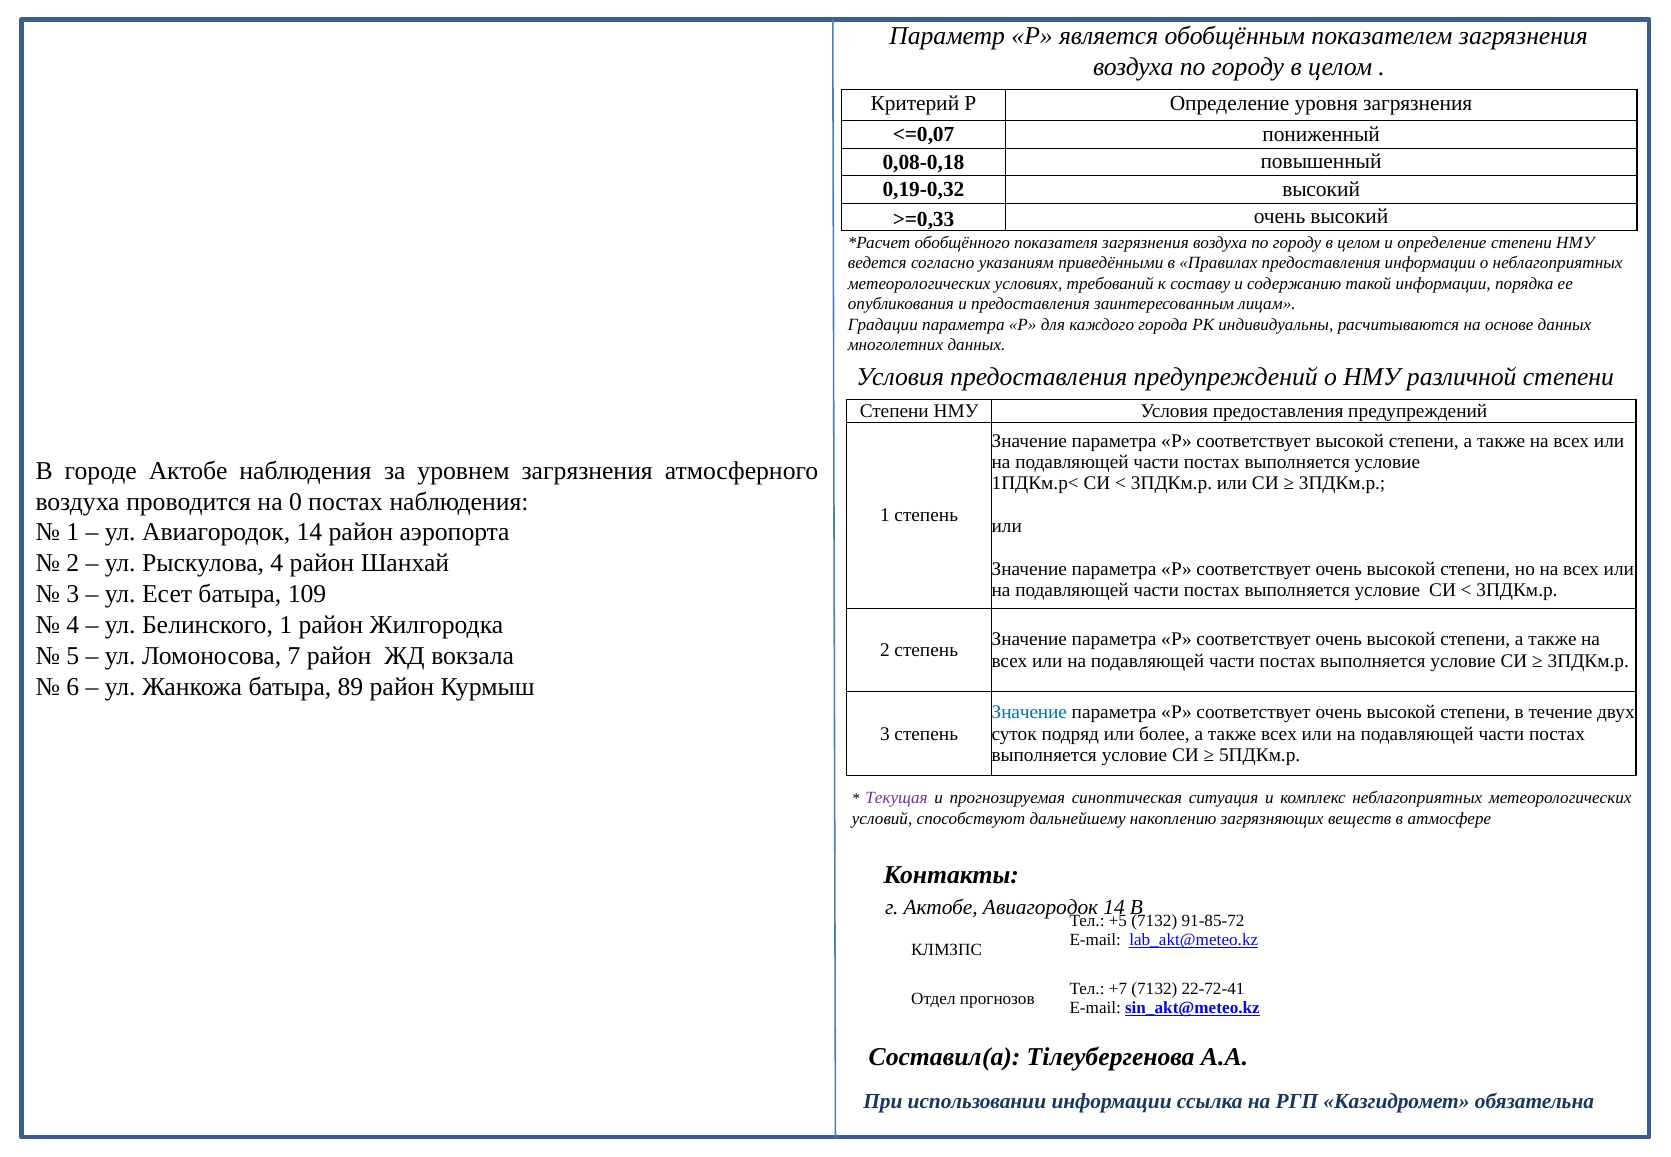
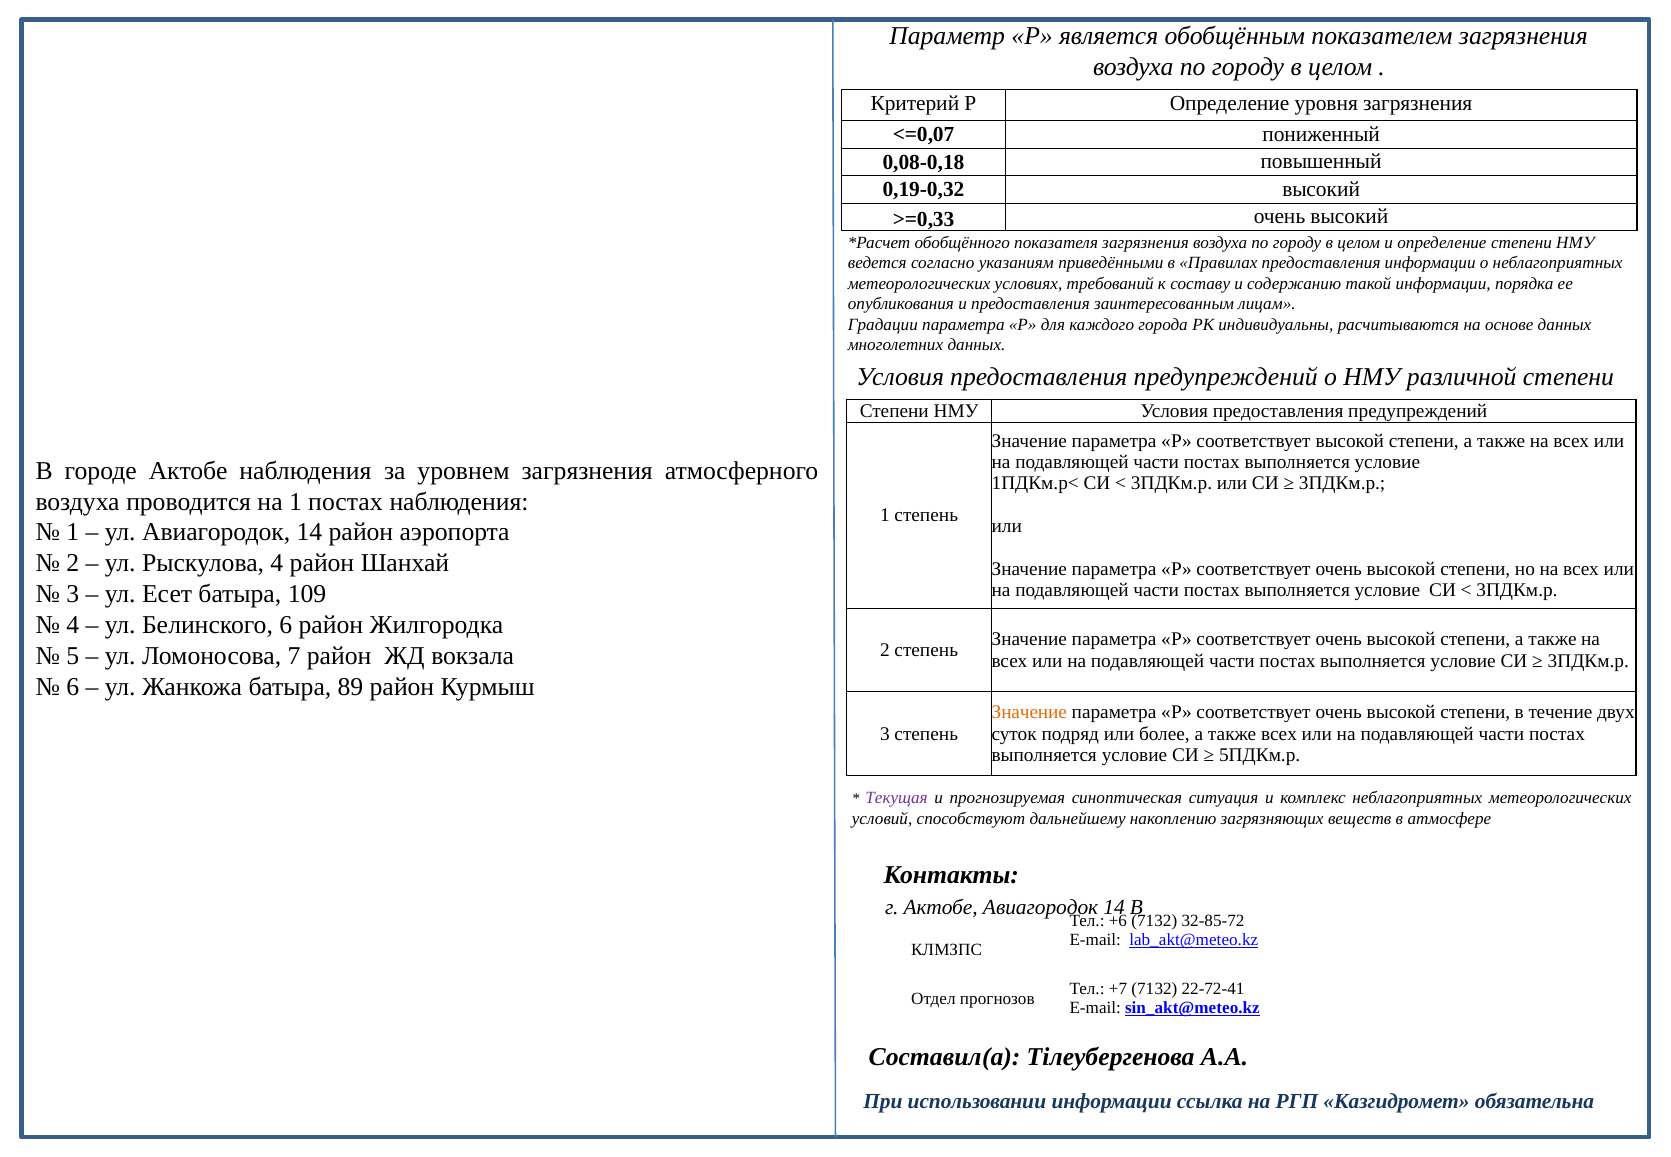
на 0: 0 -> 1
Белинского 1: 1 -> 6
Значение at (1029, 712) colour: blue -> orange
+5: +5 -> +6
91-85-72: 91-85-72 -> 32-85-72
